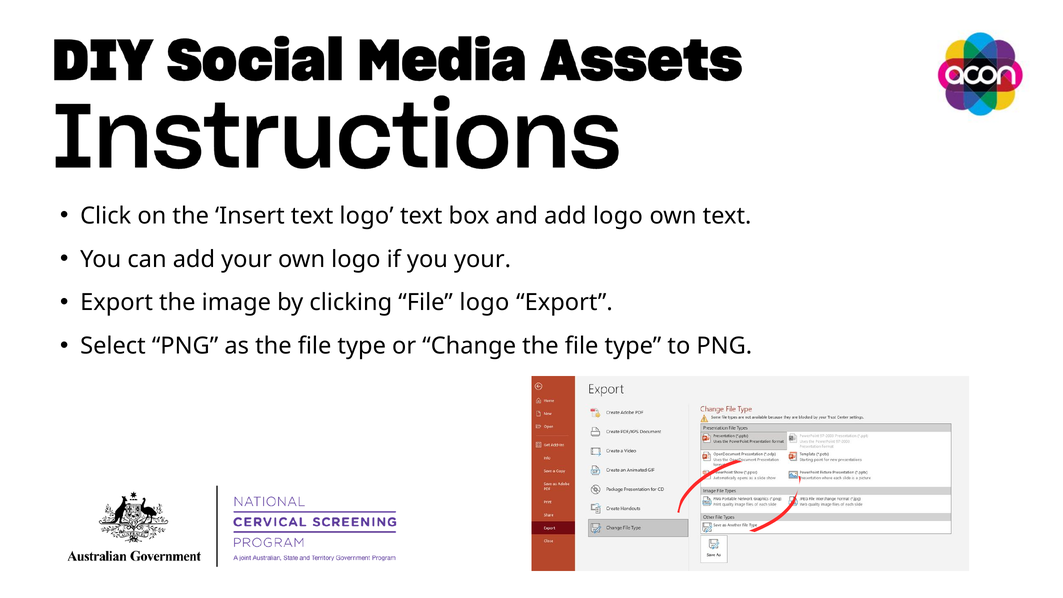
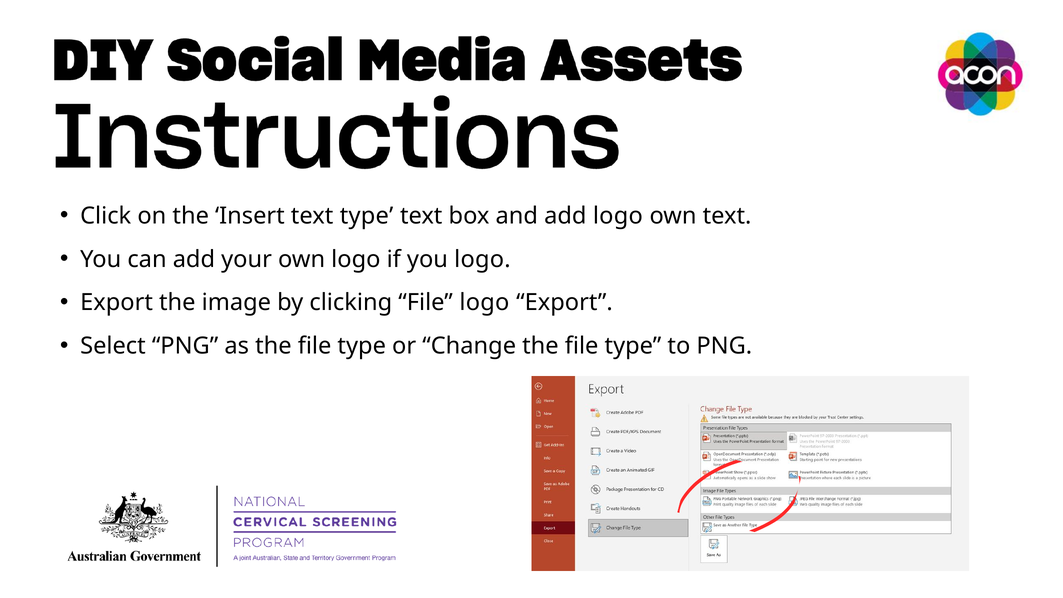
text logo: logo -> type
you your: your -> logo
